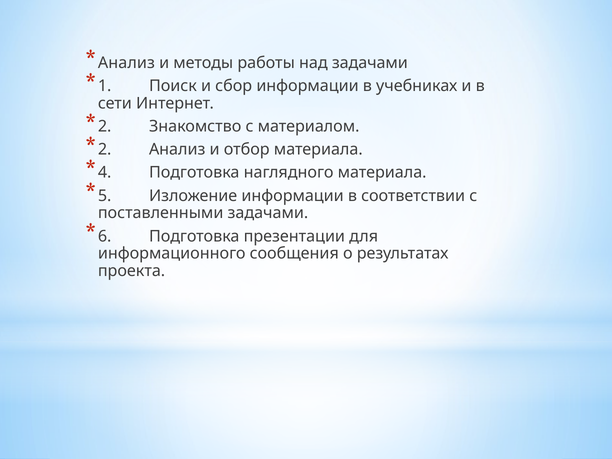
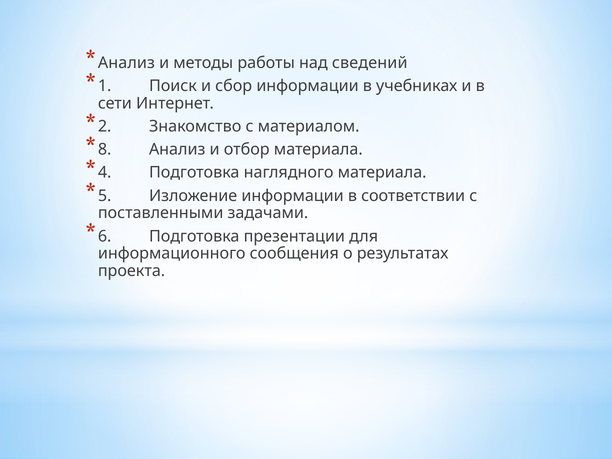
над задачами: задачами -> сведений
2 at (105, 150): 2 -> 8
